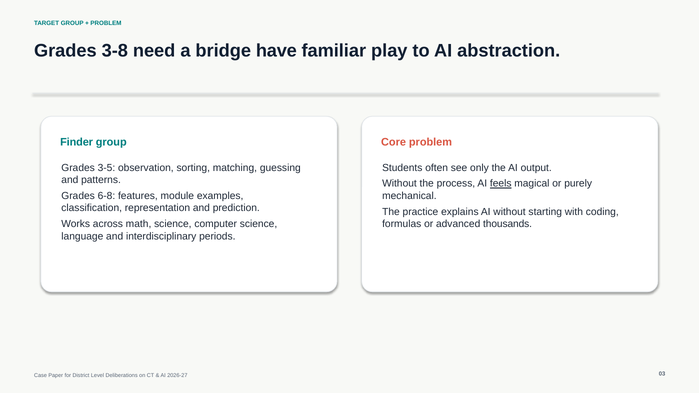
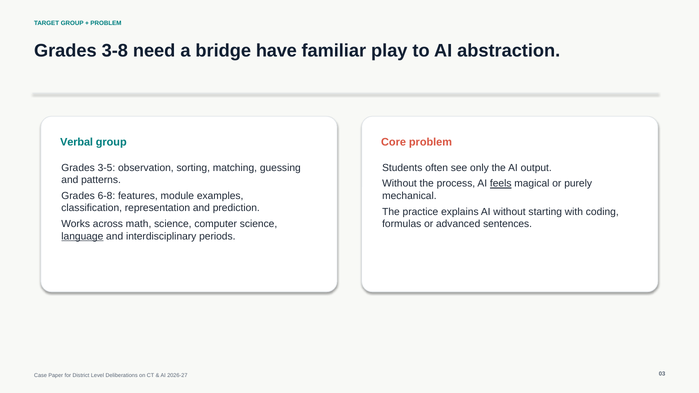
Finder: Finder -> Verbal
thousands: thousands -> sentences
language underline: none -> present
